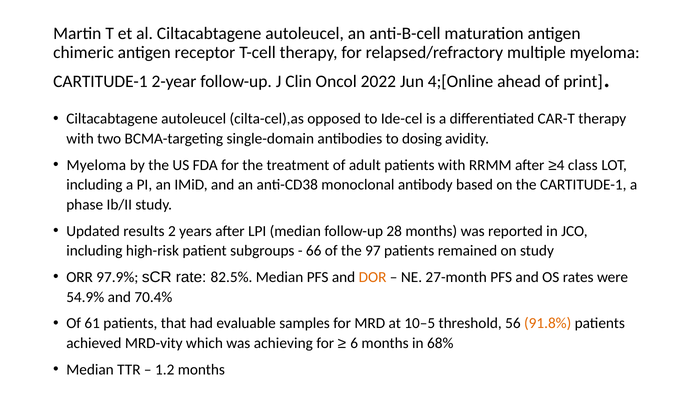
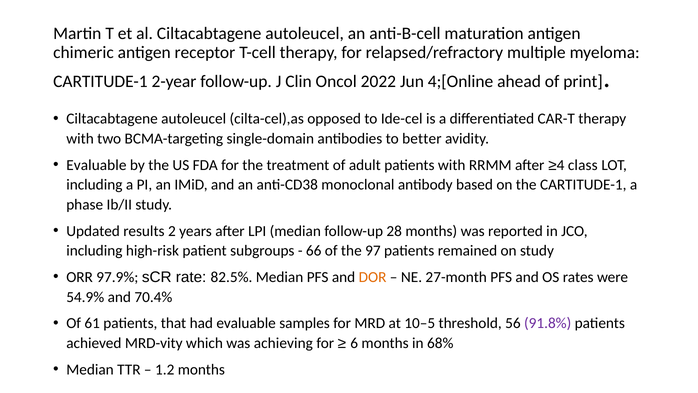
dosing: dosing -> better
Myeloma at (96, 165): Myeloma -> Evaluable
91.8% colour: orange -> purple
